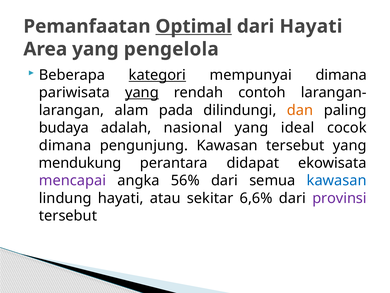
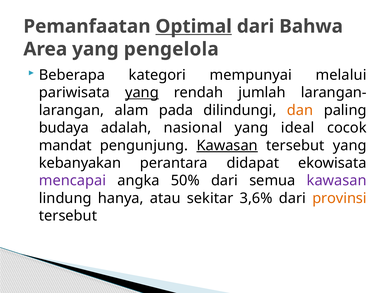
dari Hayati: Hayati -> Bahwa
kategori underline: present -> none
mempunyai dimana: dimana -> melalui
contoh: contoh -> jumlah
dimana at (65, 145): dimana -> mandat
Kawasan at (227, 145) underline: none -> present
mendukung: mendukung -> kebanyakan
56%: 56% -> 50%
kawasan at (337, 180) colour: blue -> purple
lindung hayati: hayati -> hanya
6,6%: 6,6% -> 3,6%
provinsi colour: purple -> orange
